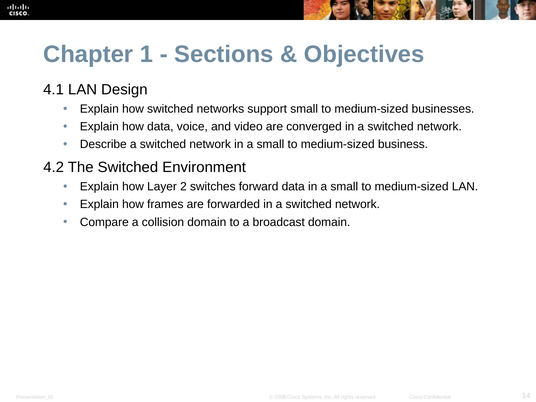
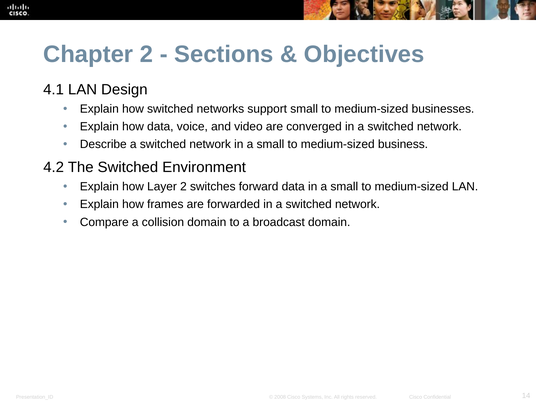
Chapter 1: 1 -> 2
